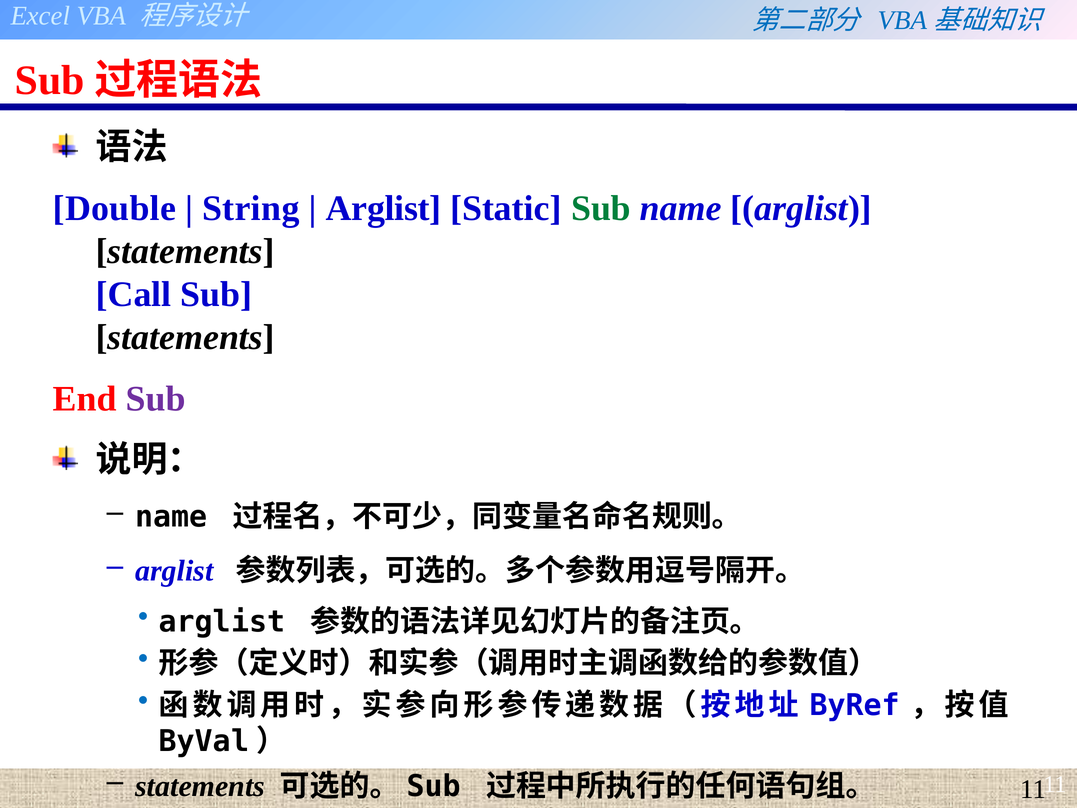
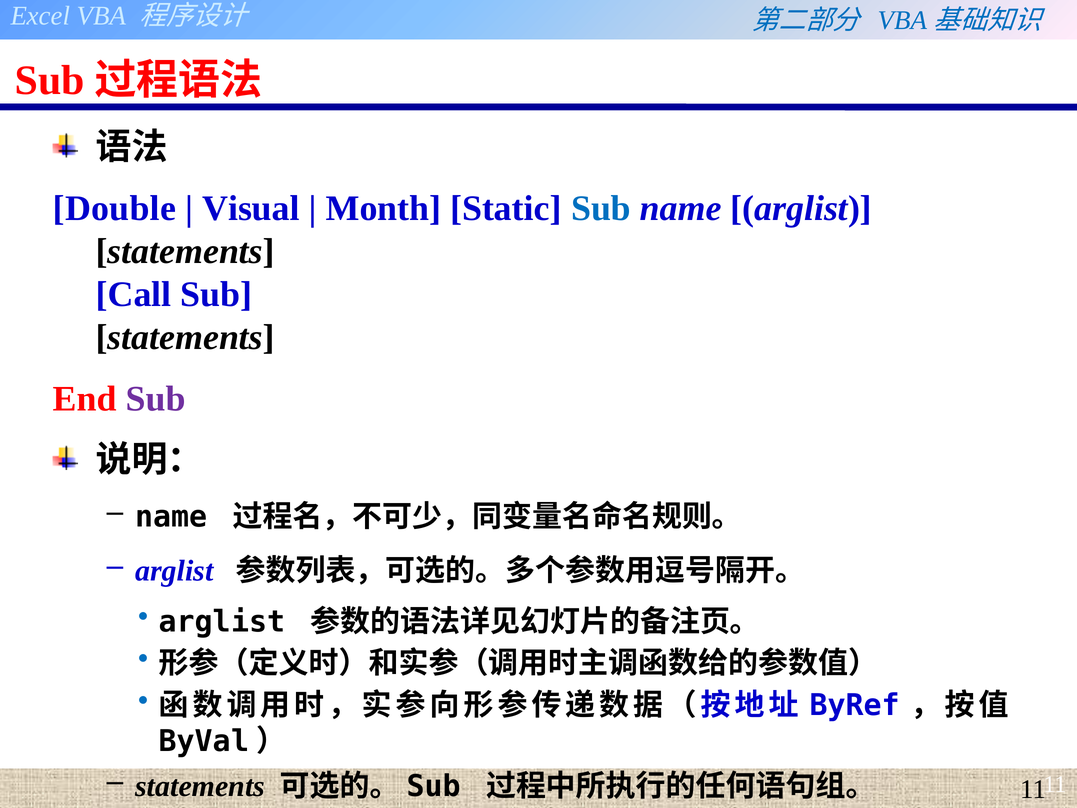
String: String -> Visual
Arglist at (384, 208): Arglist -> Month
Sub at (601, 208) colour: green -> blue
